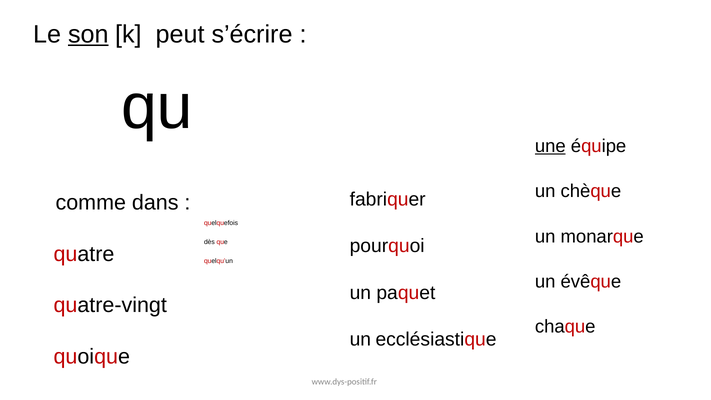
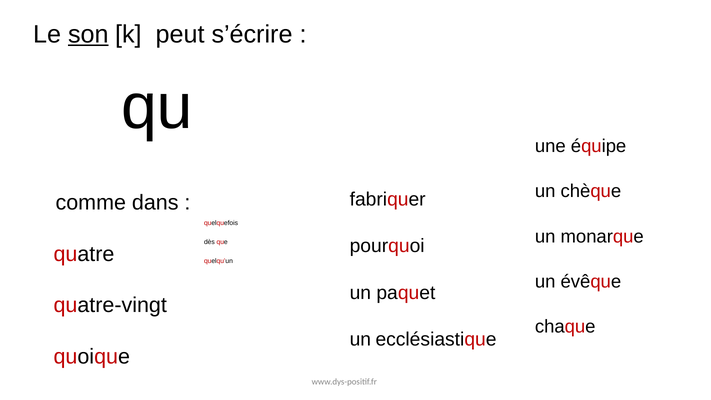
une underline: present -> none
